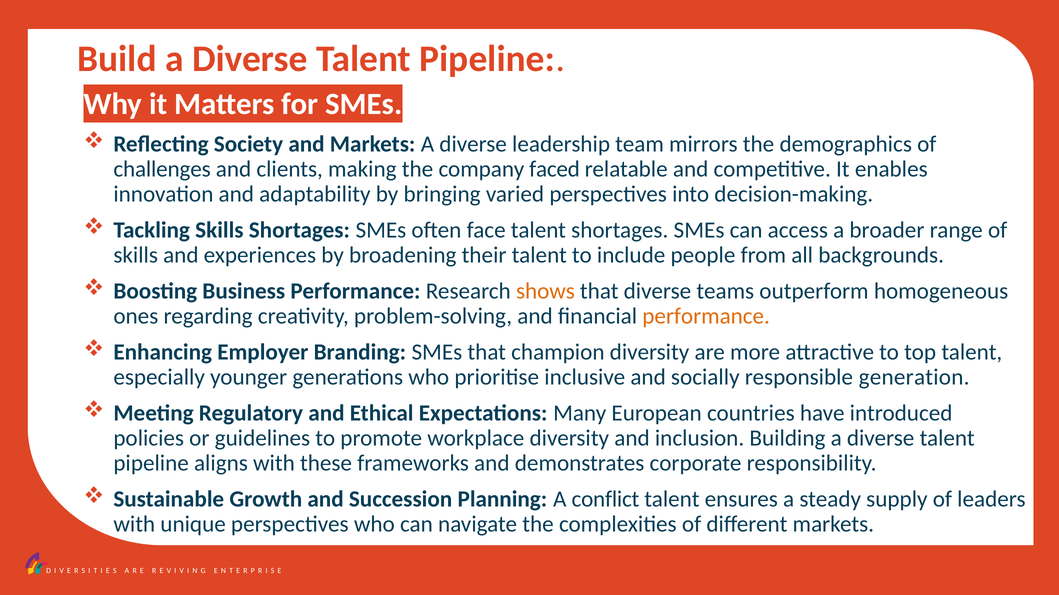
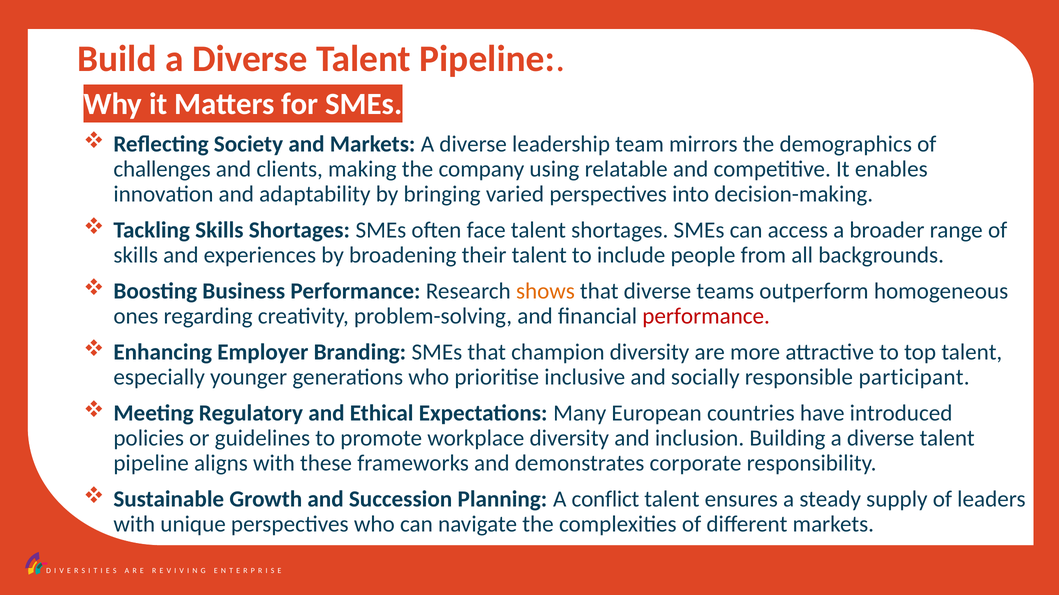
faced: faced -> using
performance at (706, 316) colour: orange -> red
generation: generation -> participant
